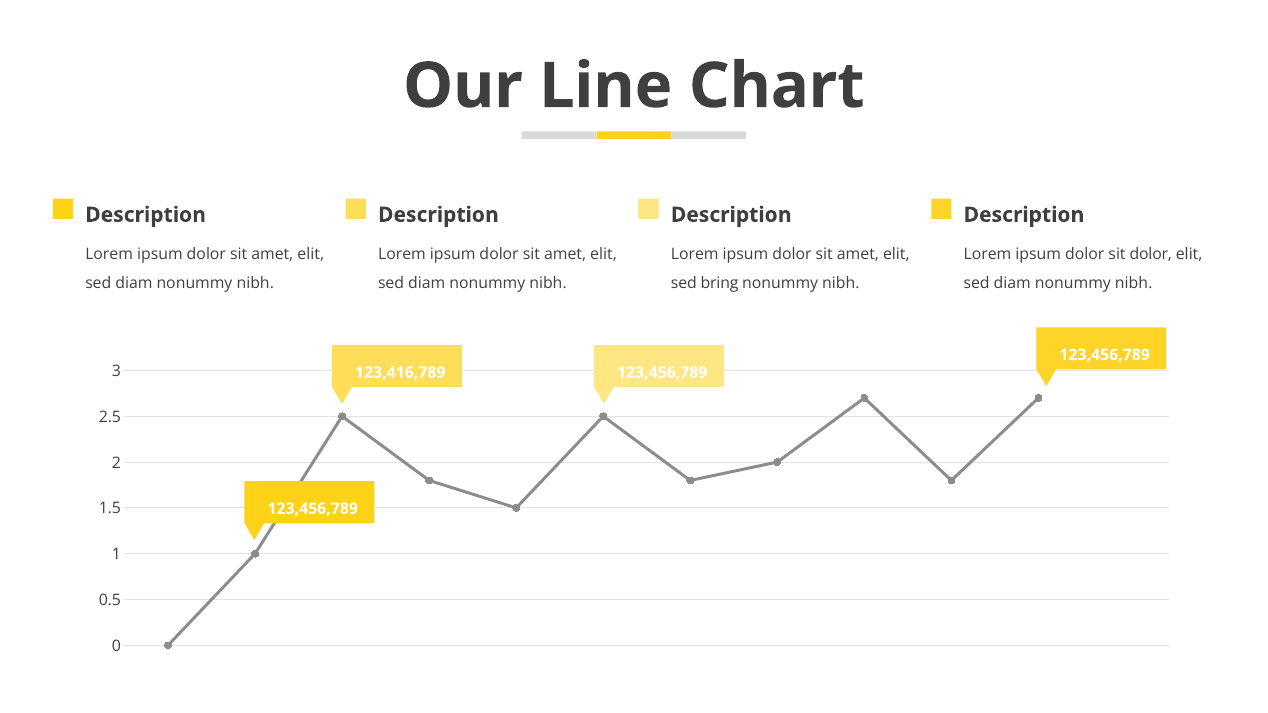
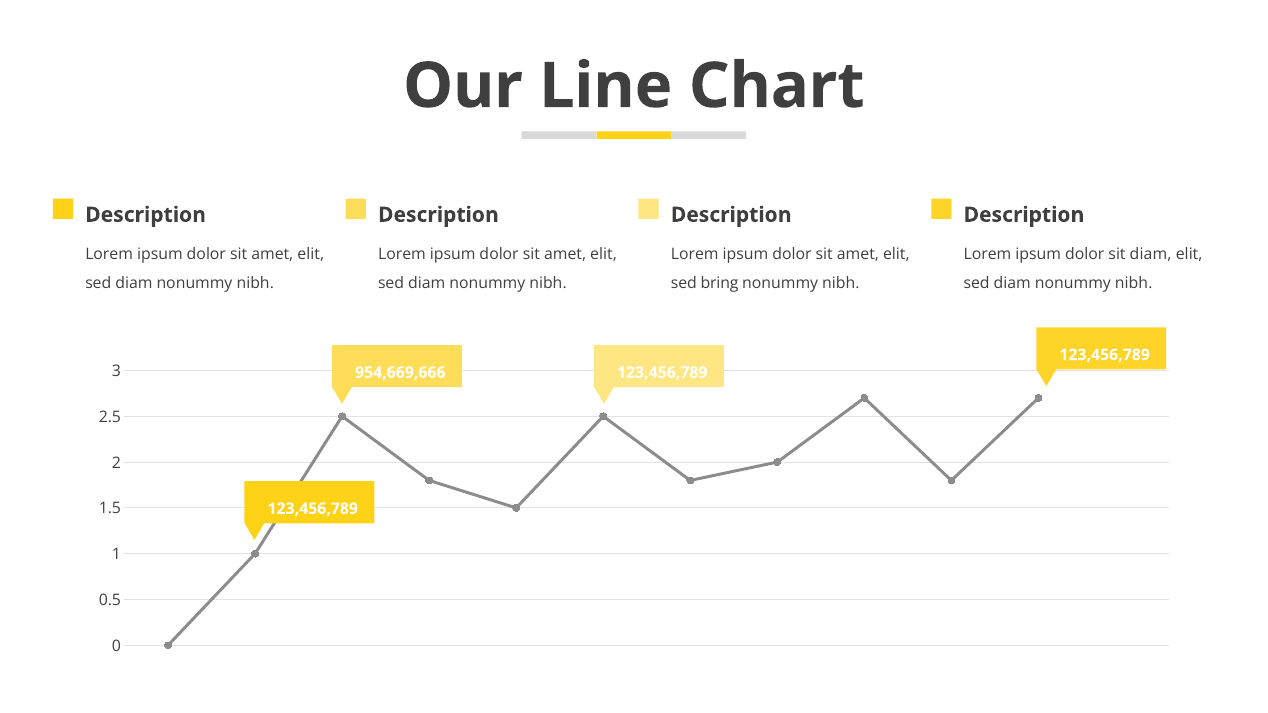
sit dolor: dolor -> diam
123,416,789: 123,416,789 -> 954,669,666
